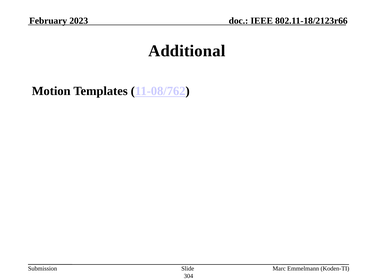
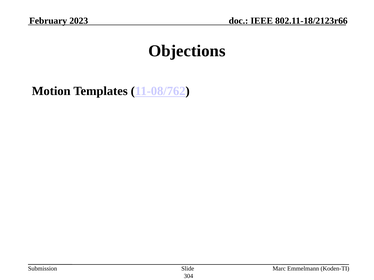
Additional: Additional -> Objections
